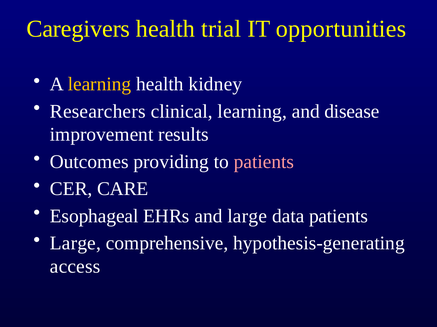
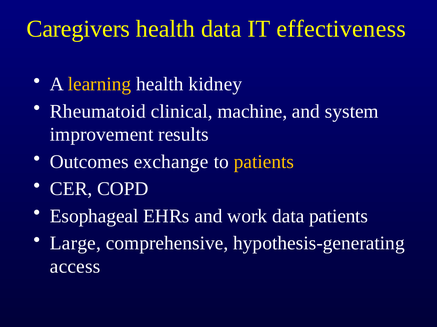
health trial: trial -> data
opportunities: opportunities -> effectiveness
Researchers: Researchers -> Rheumatoid
clinical learning: learning -> machine
disease: disease -> system
providing: providing -> exchange
patients at (264, 162) colour: pink -> yellow
CARE: CARE -> COPD
and large: large -> work
